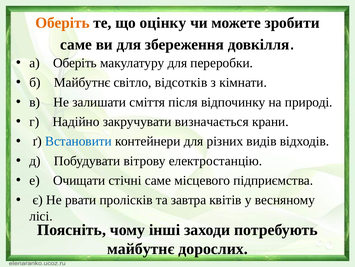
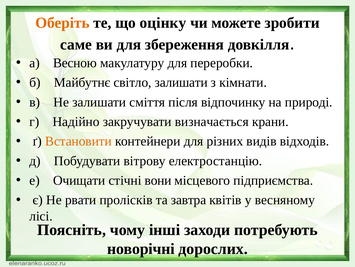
а Оберіть: Оберіть -> Весною
світло відсотків: відсотків -> залишати
Встановити colour: blue -> orange
стічні саме: саме -> вони
майбутнє at (141, 248): майбутнє -> новорічні
